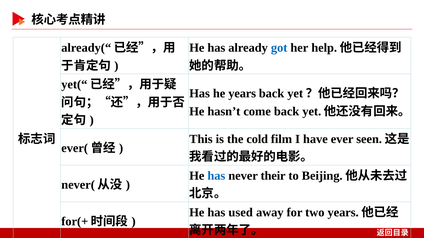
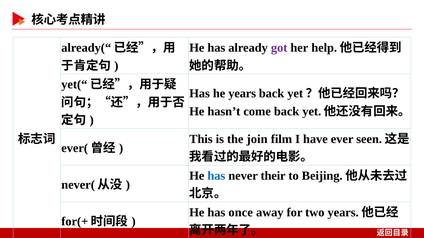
got colour: blue -> purple
cold: cold -> join
used: used -> once
